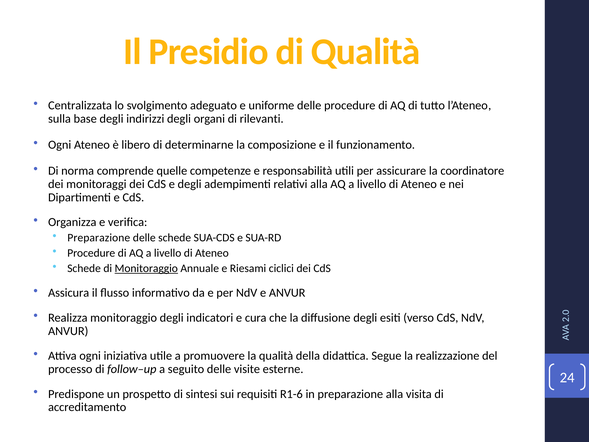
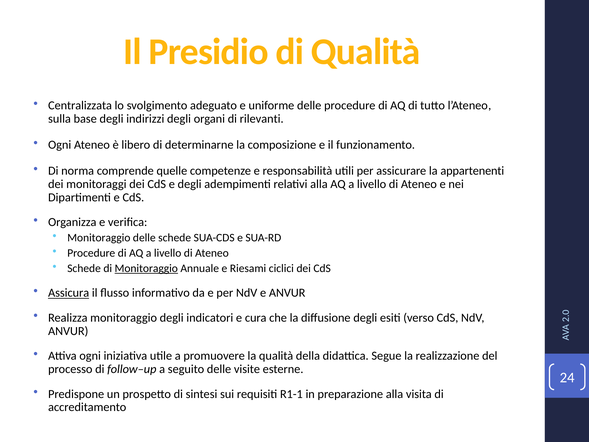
coordinatore: coordinatore -> appartenenti
Preparazione at (99, 238): Preparazione -> Monitoraggio
Assicura underline: none -> present
R1-6: R1-6 -> R1-1
